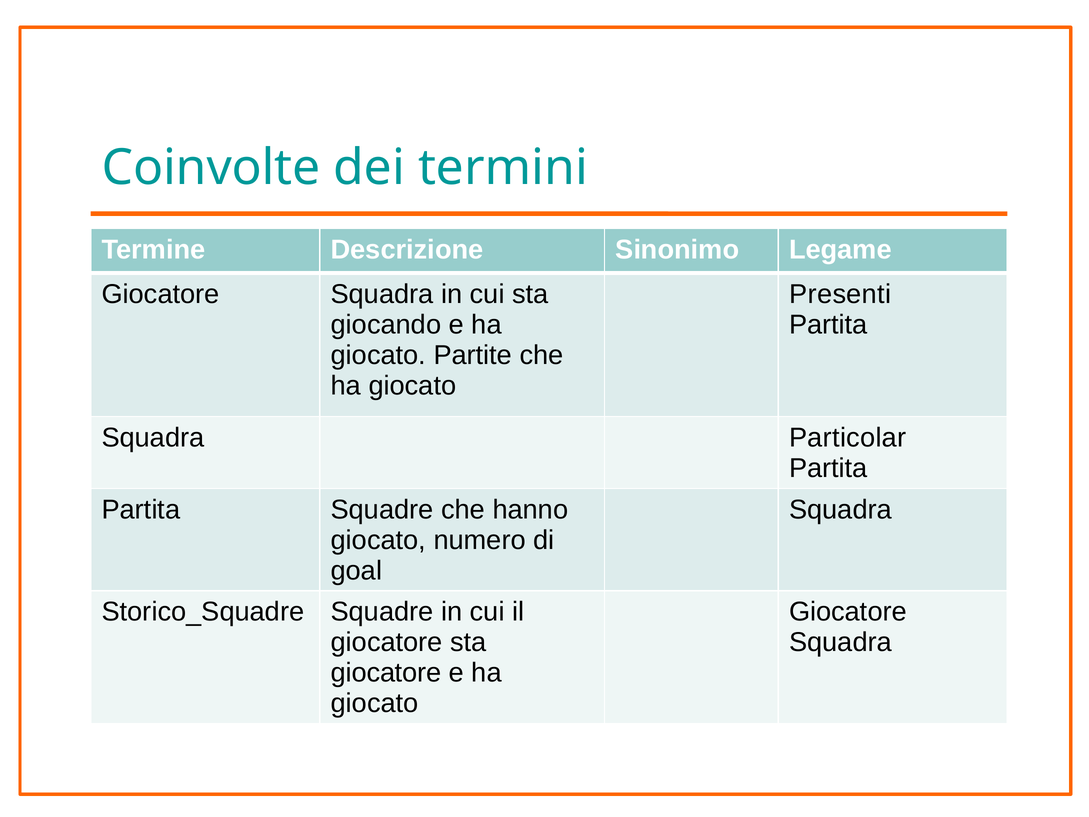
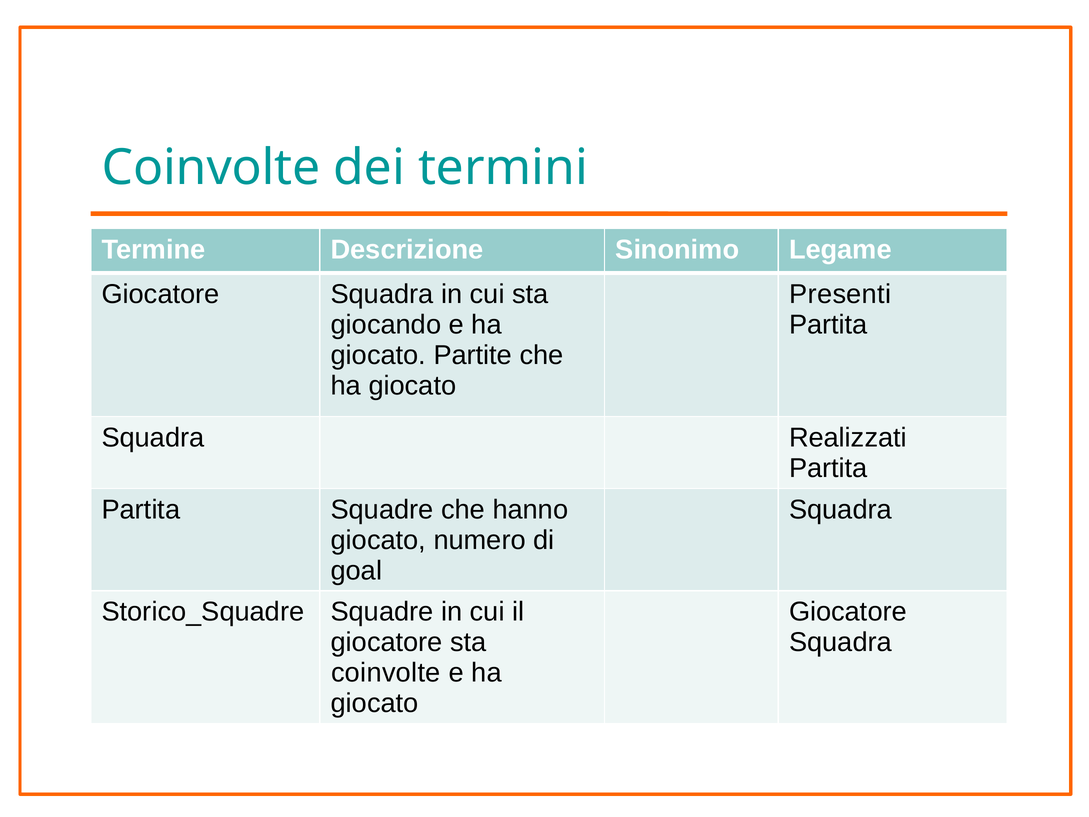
Particolar: Particolar -> Realizzati
giocatore at (386, 673): giocatore -> coinvolte
